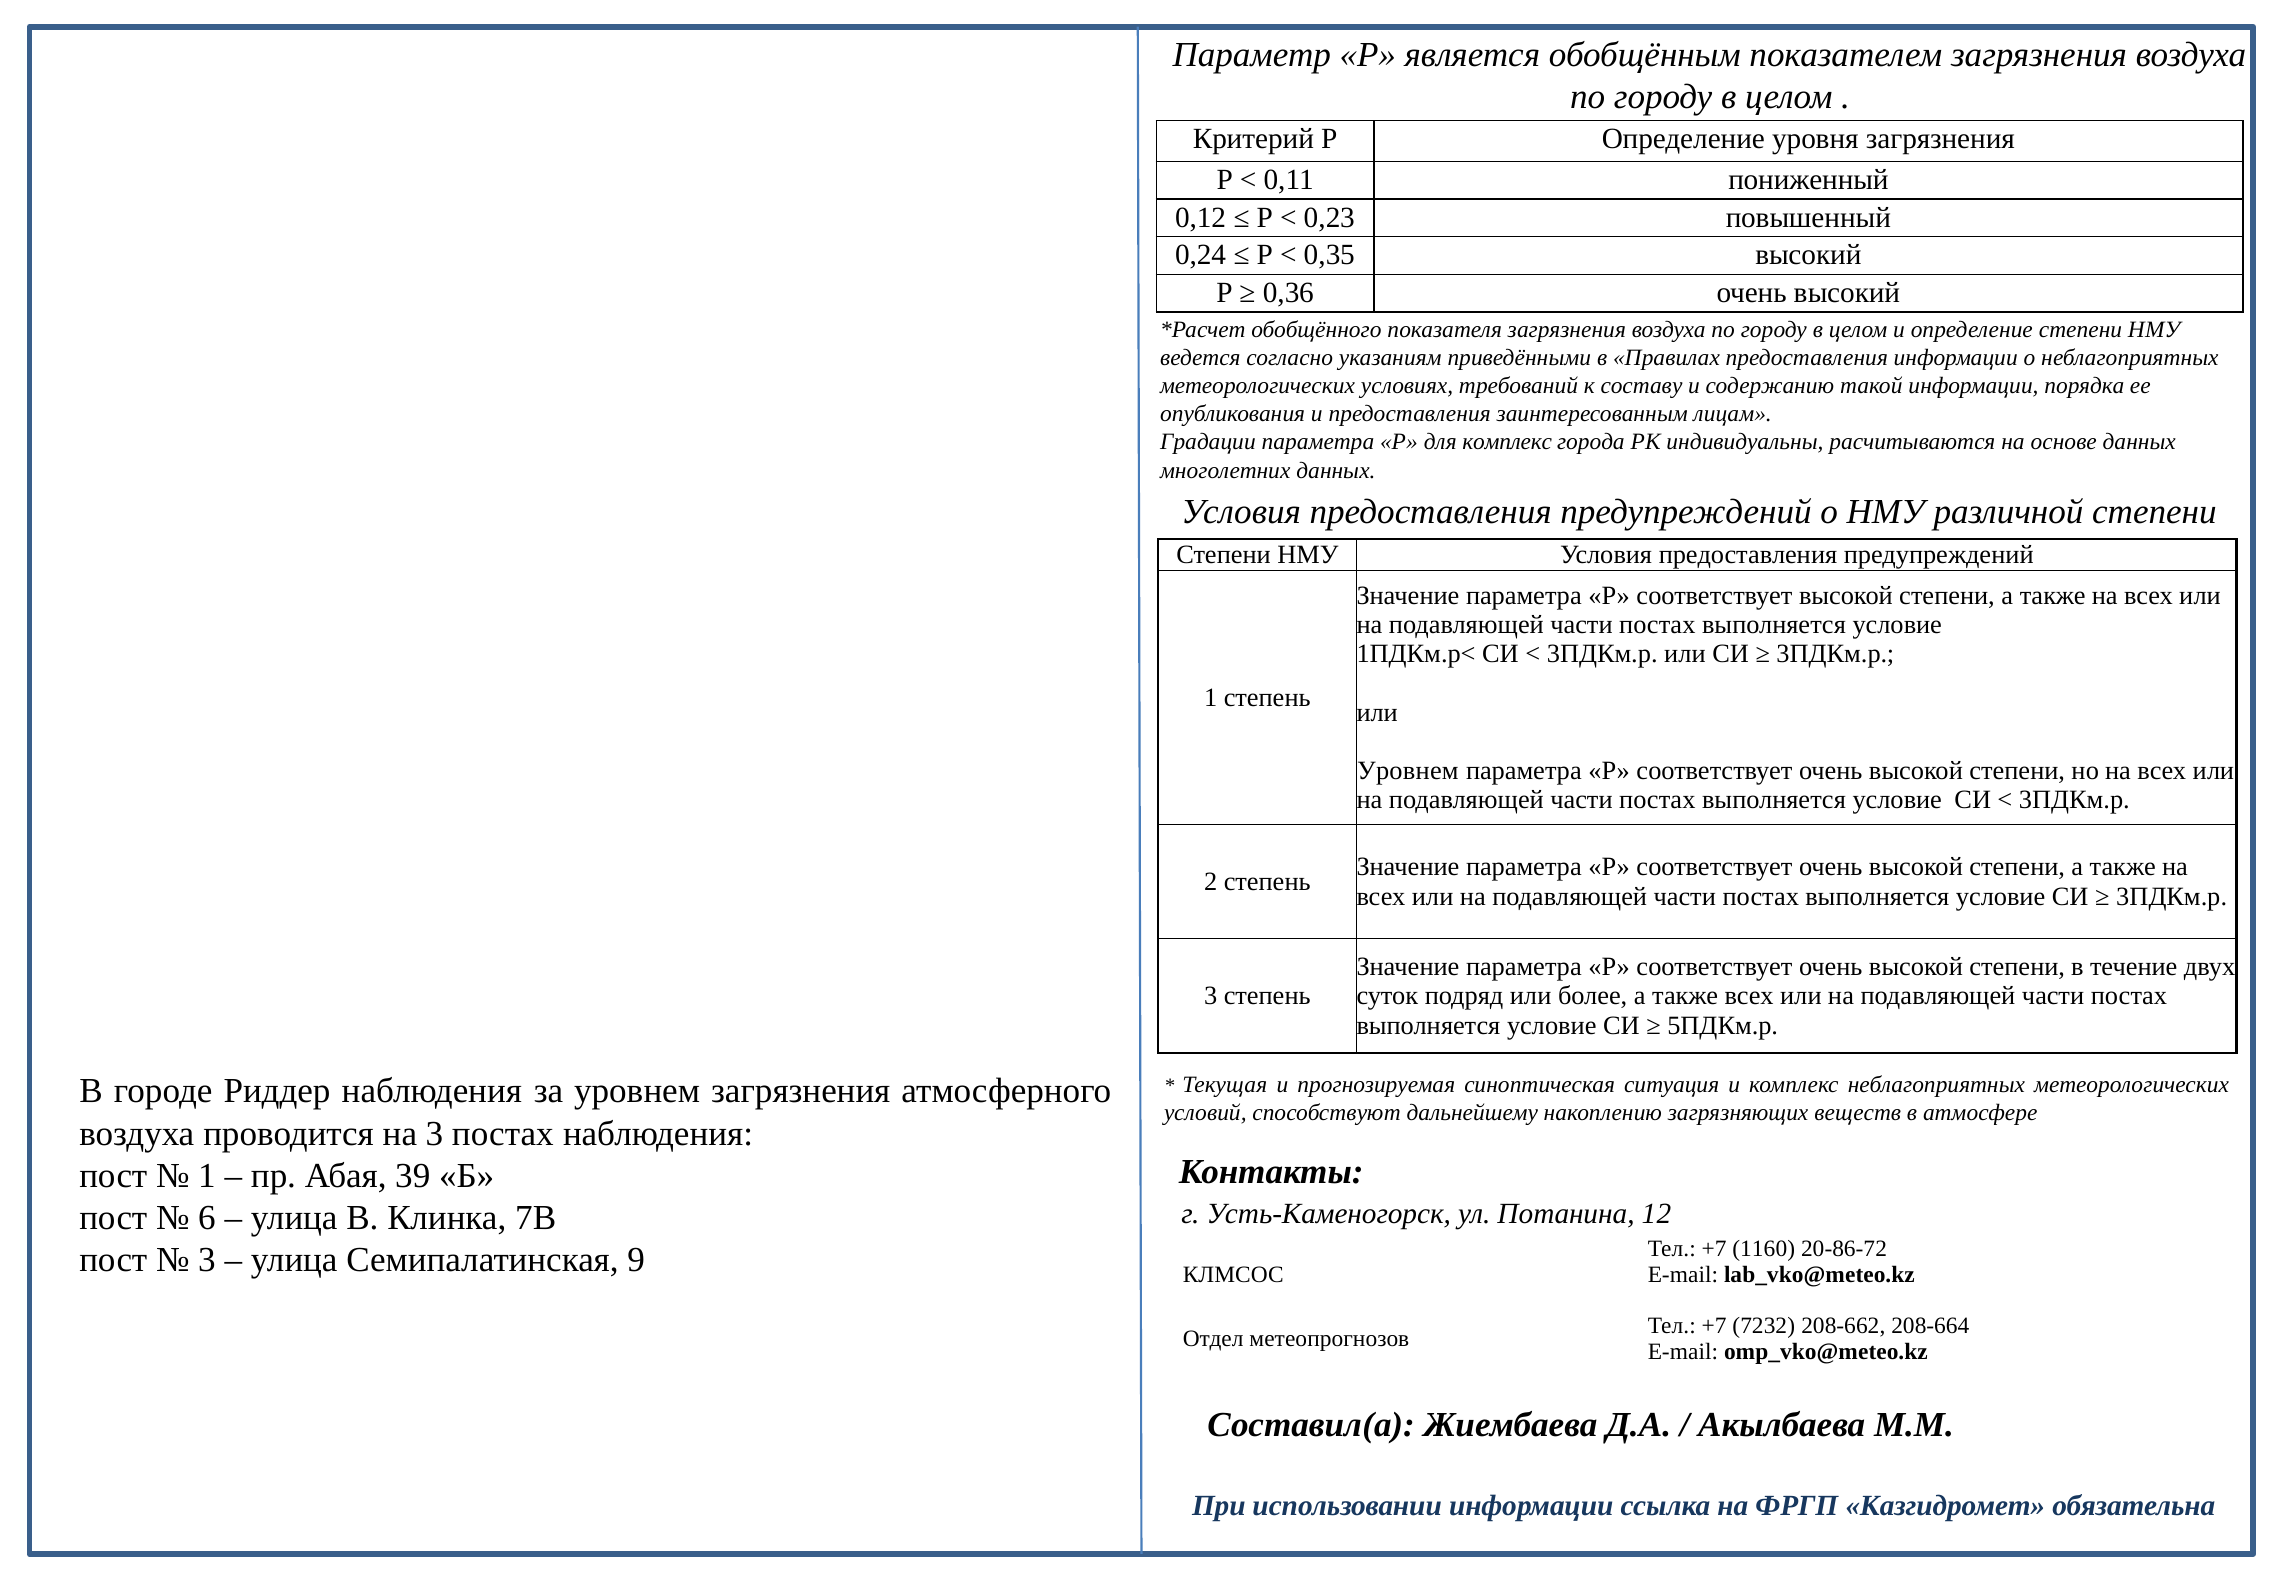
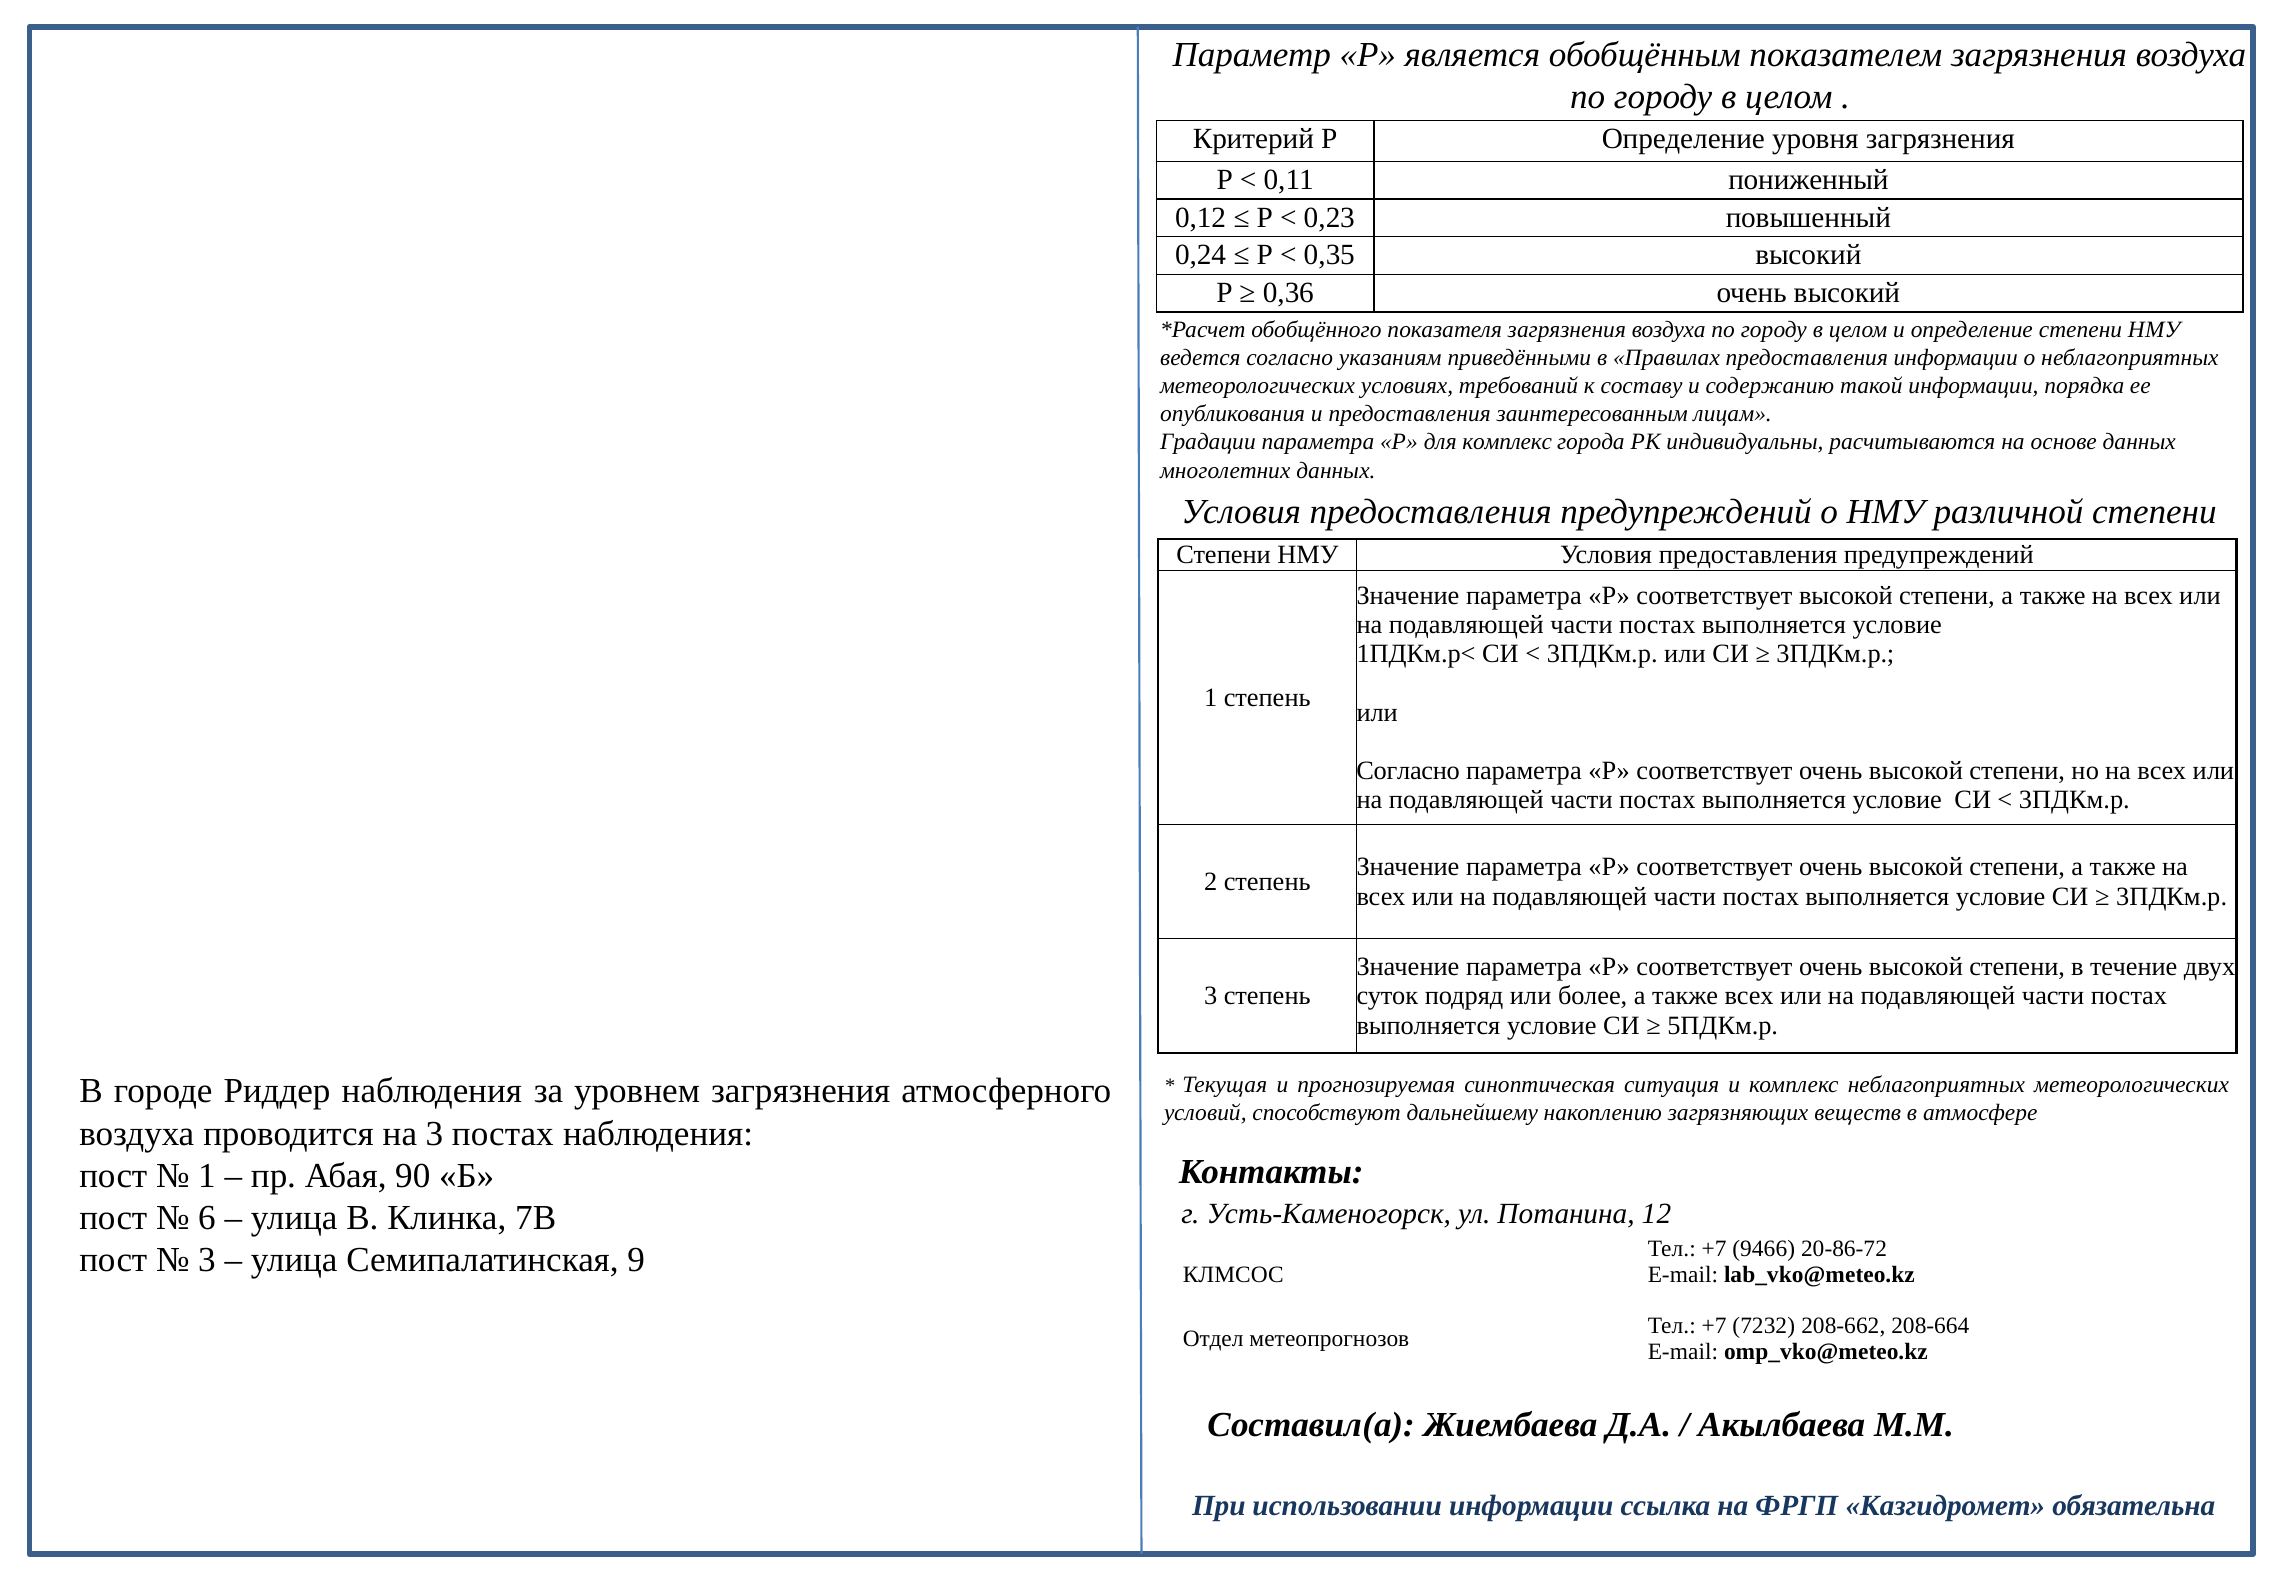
Уровнем at (1408, 771): Уровнем -> Согласно
39: 39 -> 90
1160: 1160 -> 9466
